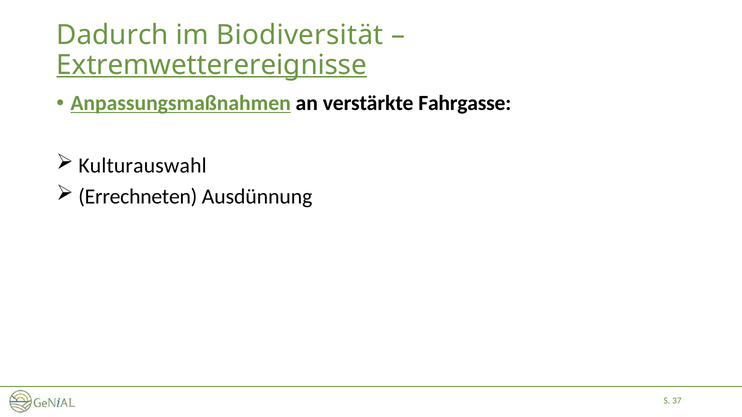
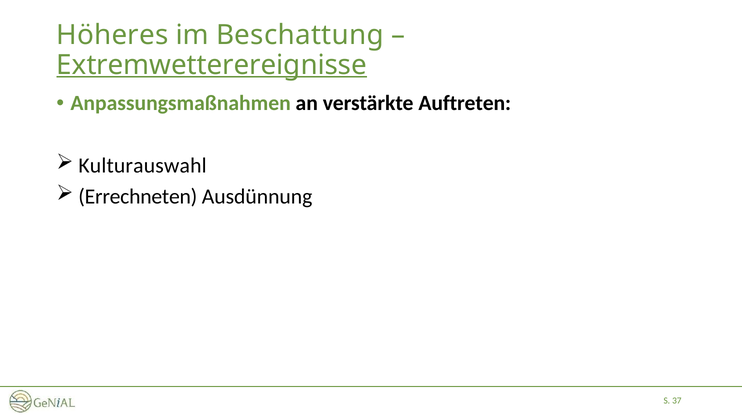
Dadurch: Dadurch -> Höheres
Biodiversität: Biodiversität -> Beschattung
Anpassungsmaßnahmen underline: present -> none
Fahrgasse: Fahrgasse -> Auftreten
